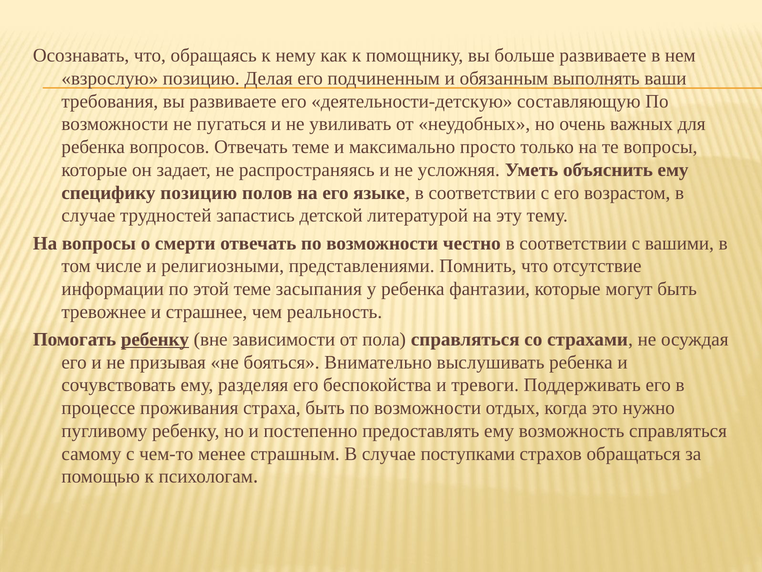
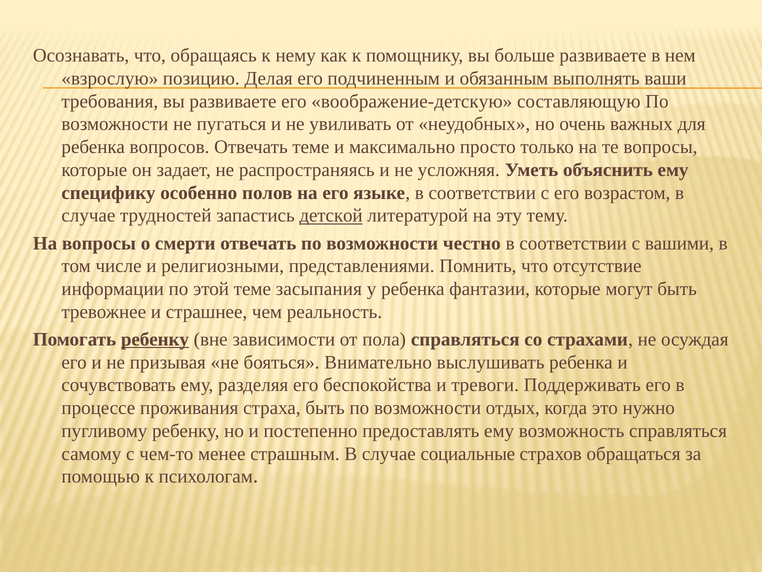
деятельности-детскую: деятельности-детскую -> воображение-детскую
специфику позицию: позицию -> особенно
детской underline: none -> present
поступками: поступками -> социальные
